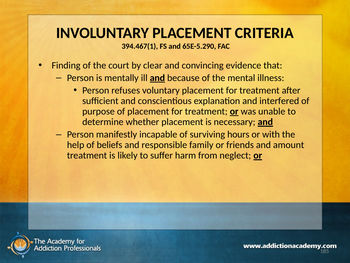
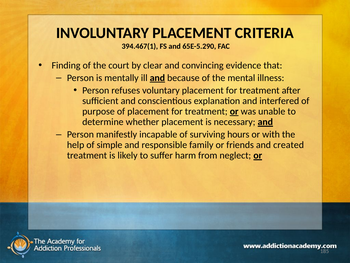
beliefs: beliefs -> simple
amount: amount -> created
